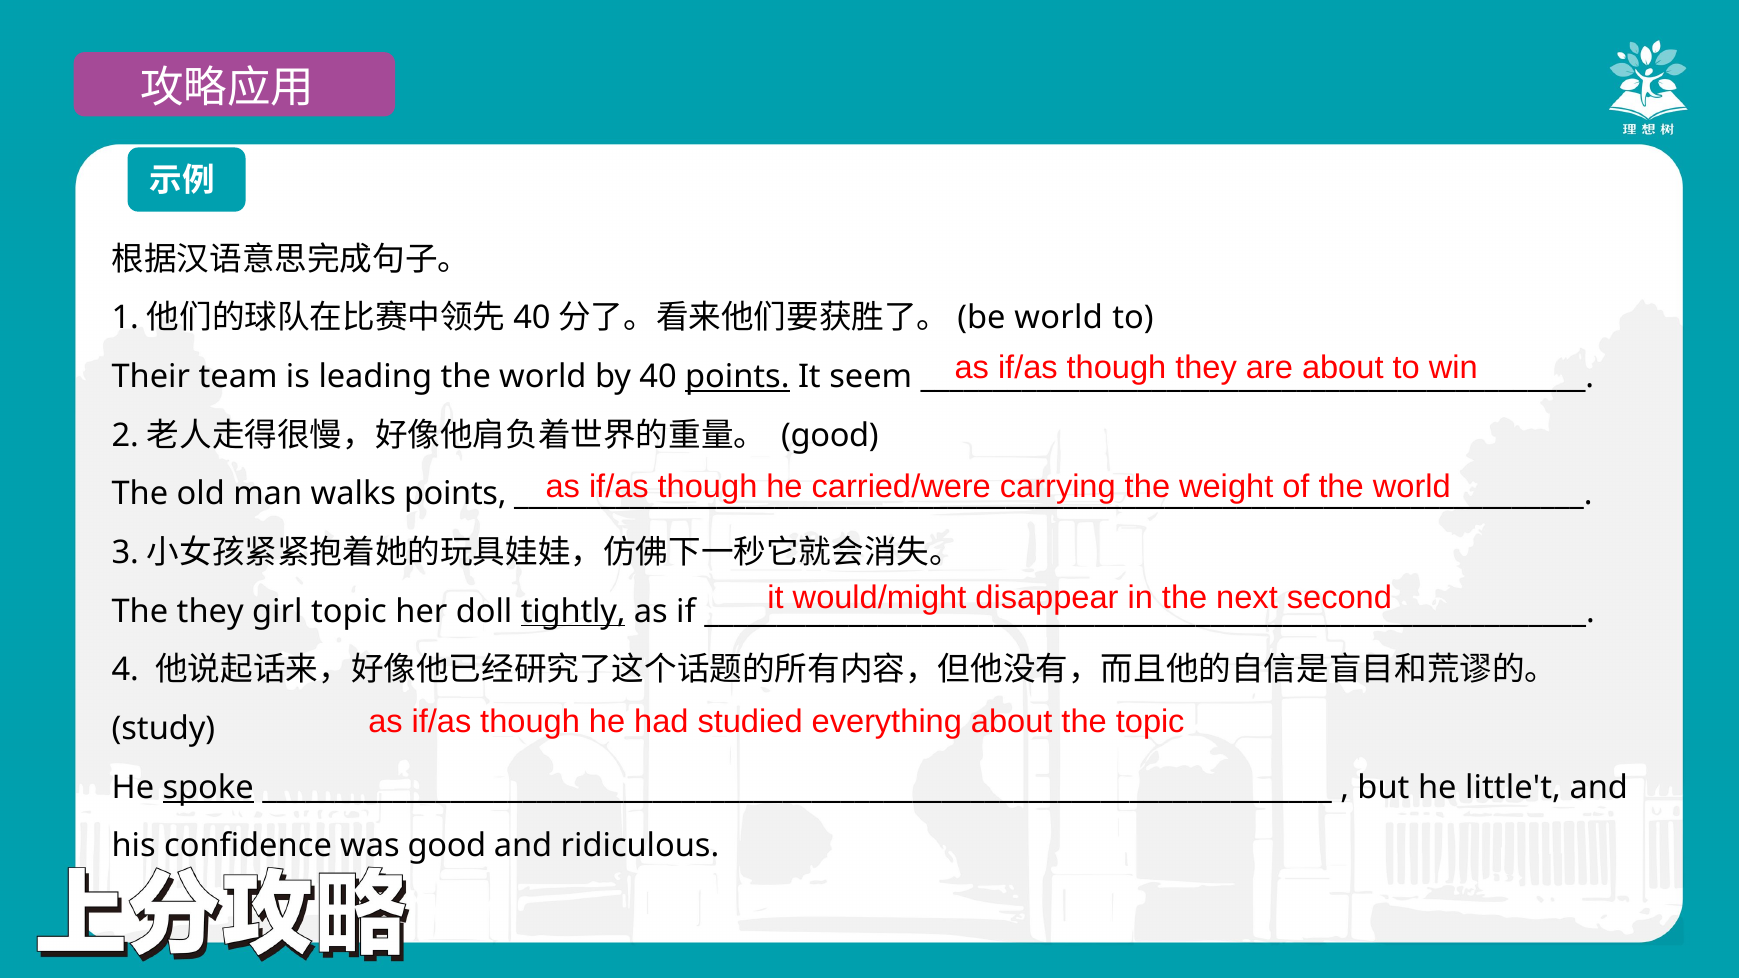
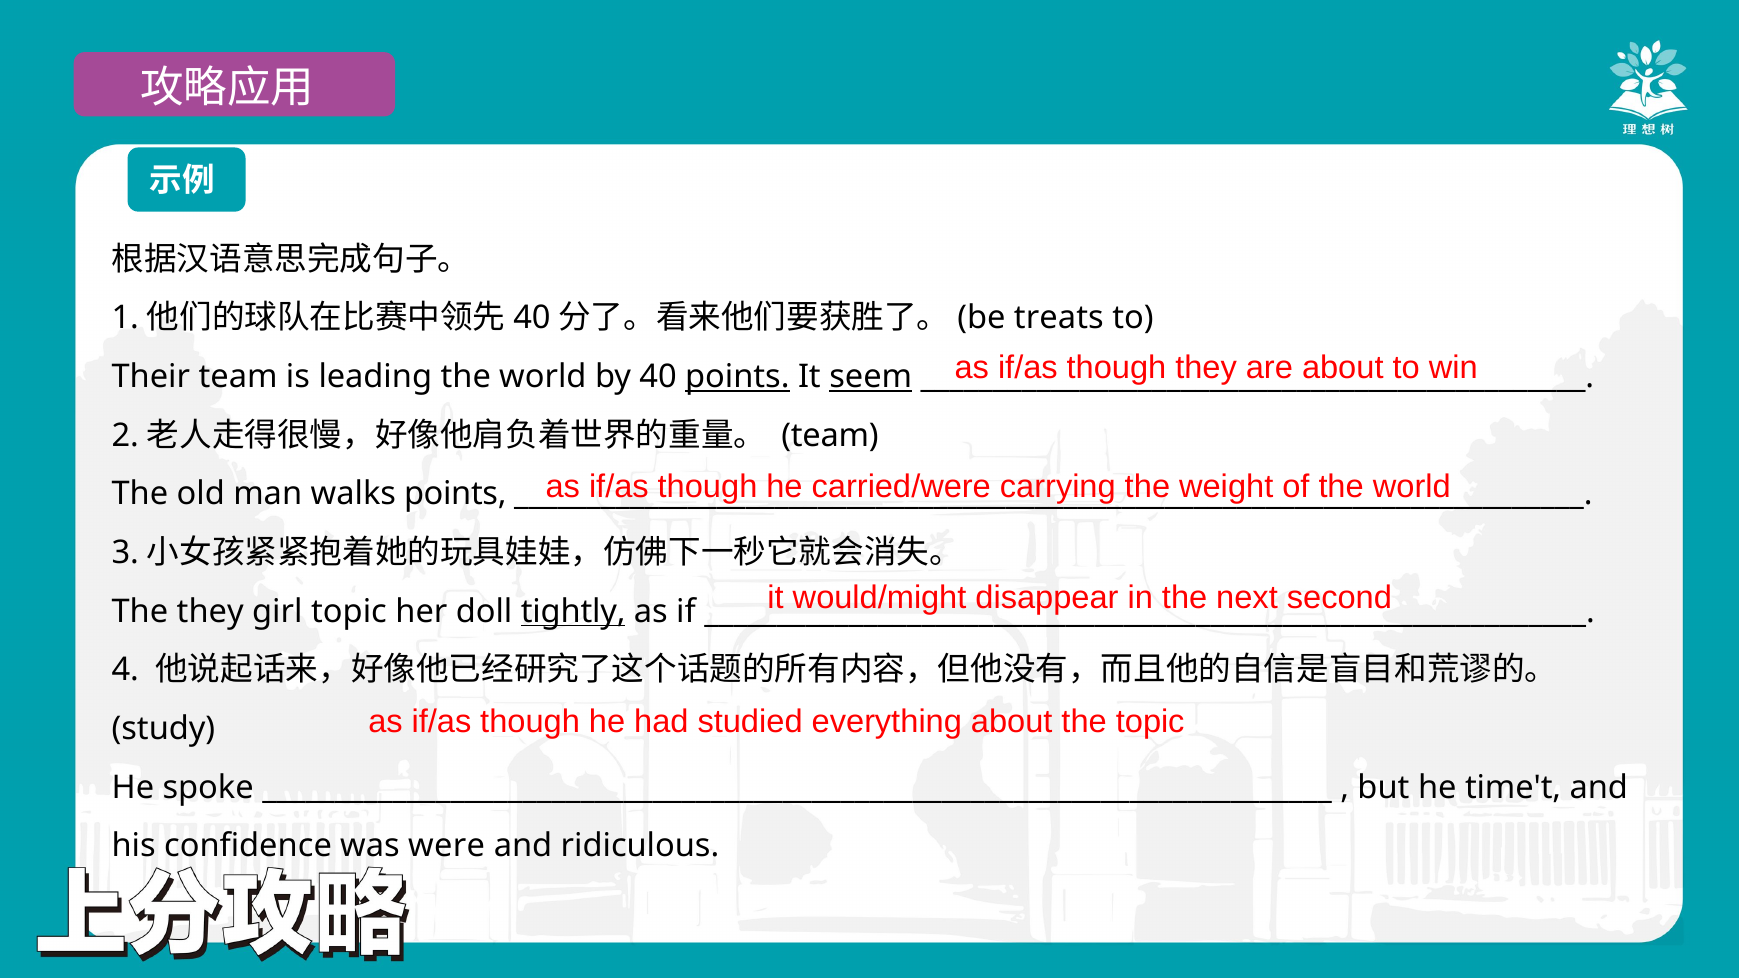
world at (1059, 318): world -> treats
seem underline: none -> present
good at (830, 436): good -> team
spoke underline: present -> none
little't: little't -> time't
was good: good -> were
